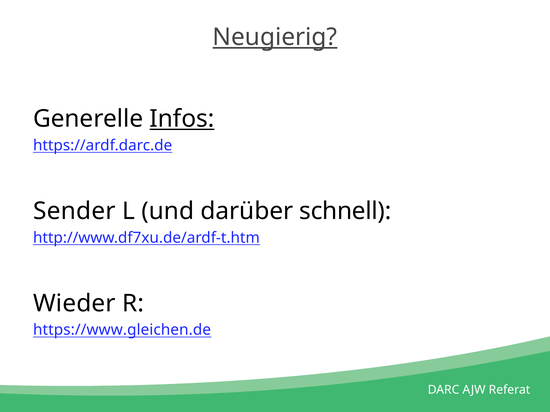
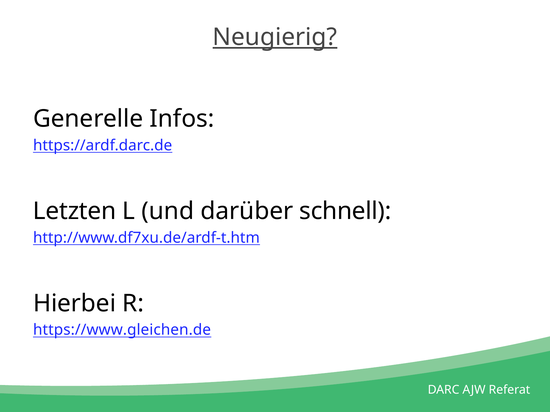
Infos underline: present -> none
Sender: Sender -> Letzten
Wieder: Wieder -> Hierbei
